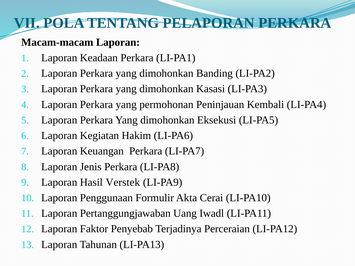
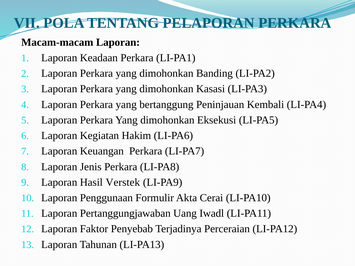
permohonan: permohonan -> bertanggung
